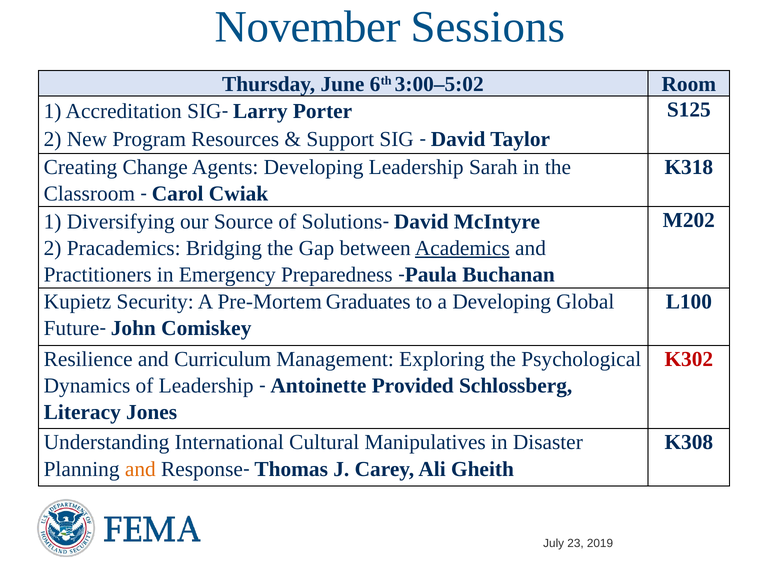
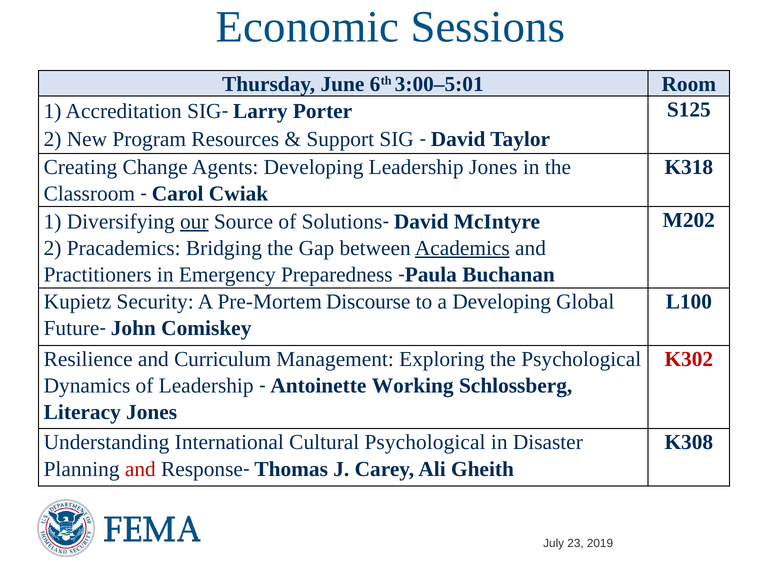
November: November -> Economic
3:00–5:02: 3:00–5:02 -> 3:00–5:01
Leadership Sarah: Sarah -> Jones
our underline: none -> present
Graduates: Graduates -> Discourse
Provided: Provided -> Working
Cultural Manipulatives: Manipulatives -> Psychological
and at (140, 469) colour: orange -> red
